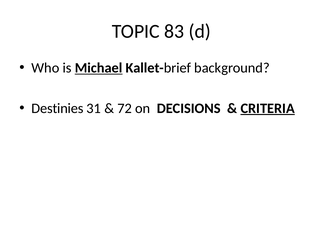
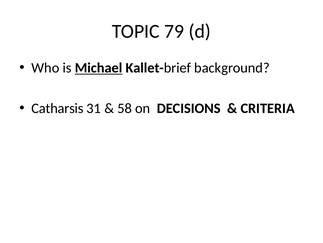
83: 83 -> 79
Destinies: Destinies -> Catharsis
72: 72 -> 58
CRITERIA underline: present -> none
